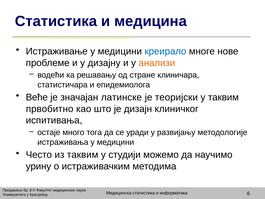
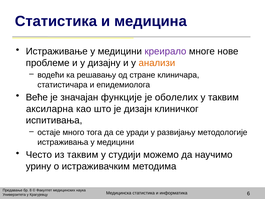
креирало colour: blue -> purple
латинске: латинске -> функције
теоријски: теоријски -> оболелих
првобитно: првобитно -> аксиларна
